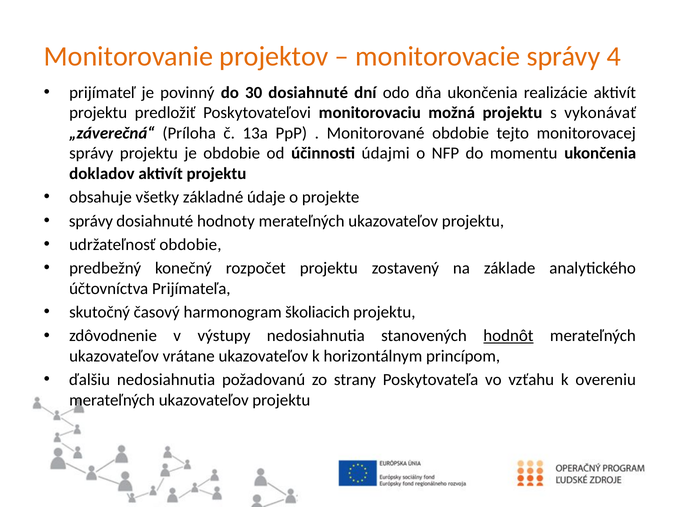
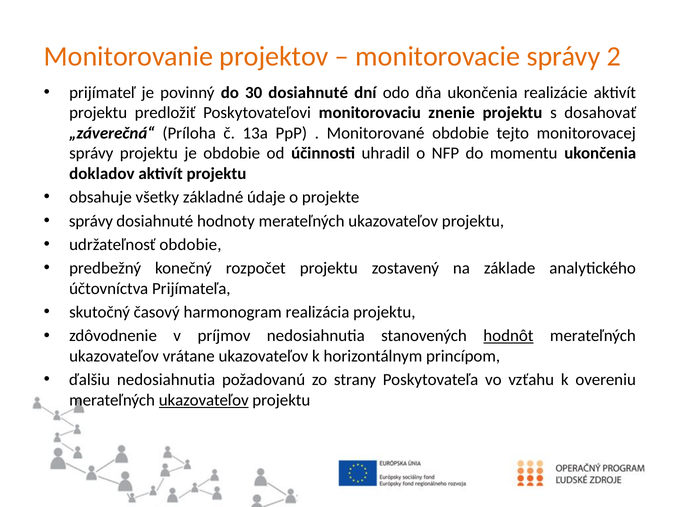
4: 4 -> 2
možná: možná -> znenie
vykonávať: vykonávať -> dosahovať
údajmi: údajmi -> uhradil
školiacich: školiacich -> realizácia
výstupy: výstupy -> príjmov
ukazovateľov at (204, 401) underline: none -> present
